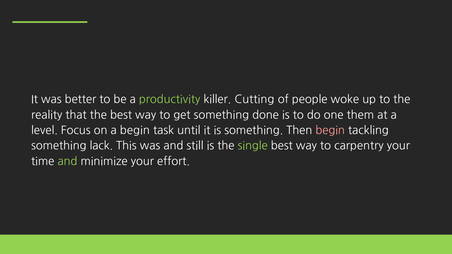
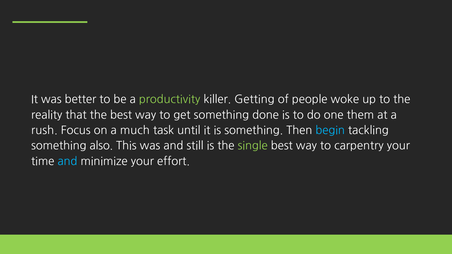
Cutting: Cutting -> Getting
level: level -> rush
a begin: begin -> much
begin at (330, 131) colour: pink -> light blue
lack: lack -> also
and at (67, 162) colour: light green -> light blue
